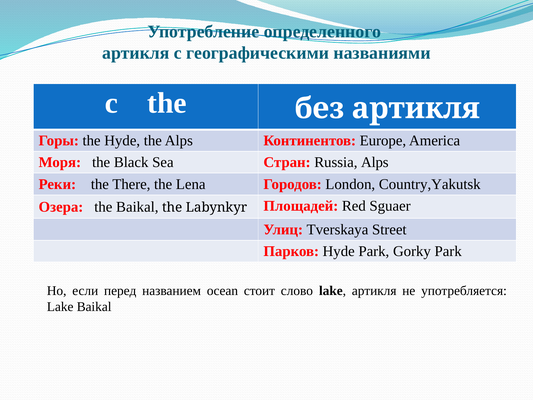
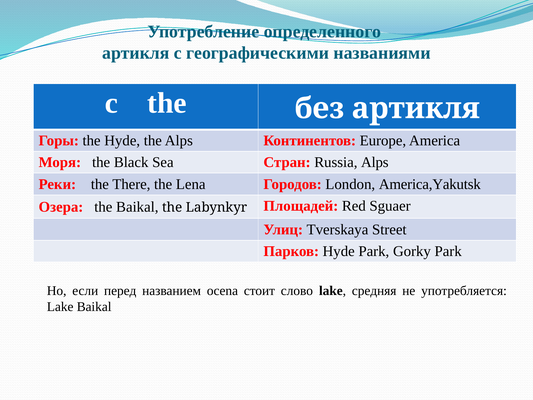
Country,Yakutsk: Country,Yakutsk -> America,Yakutsk
ocean: ocean -> ocena
lake артикля: артикля -> средняя
